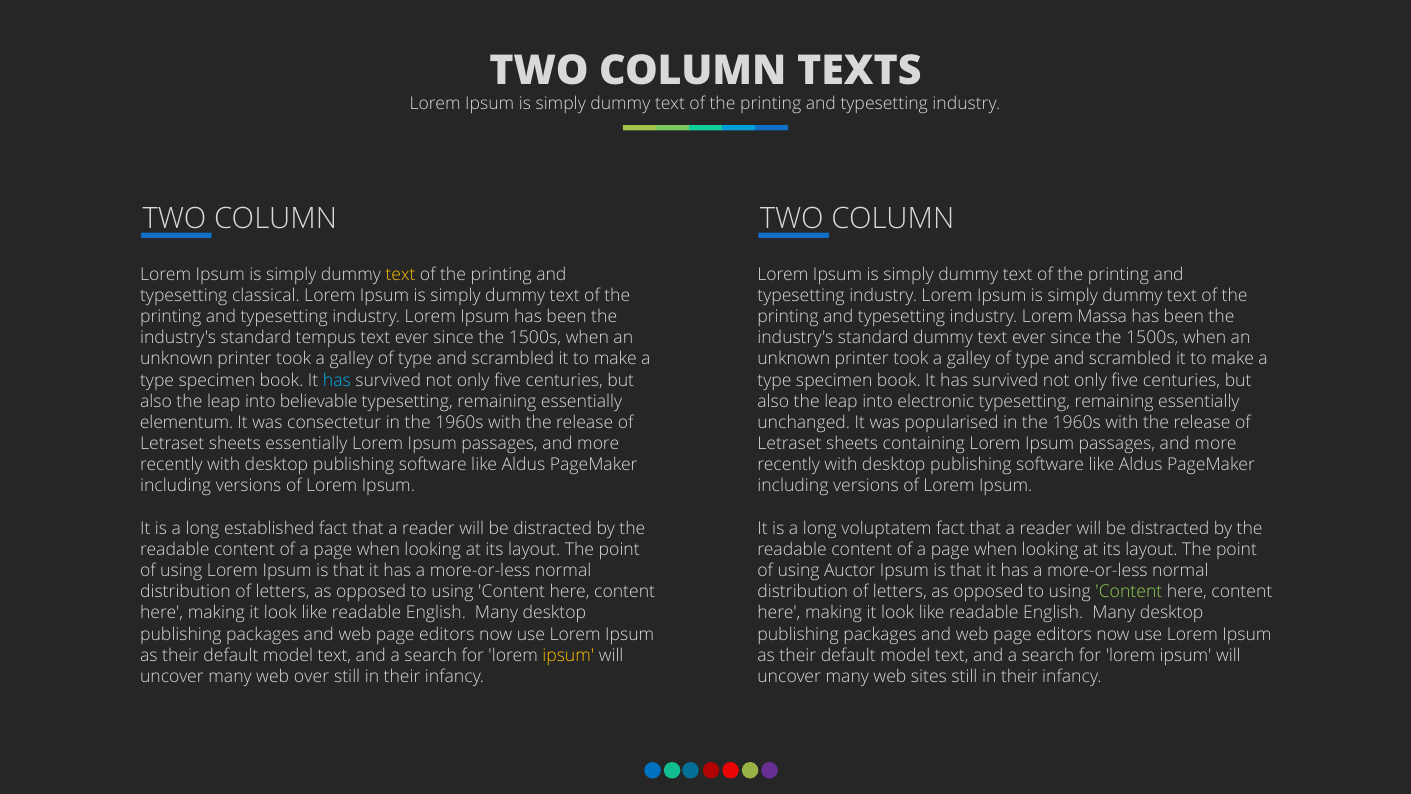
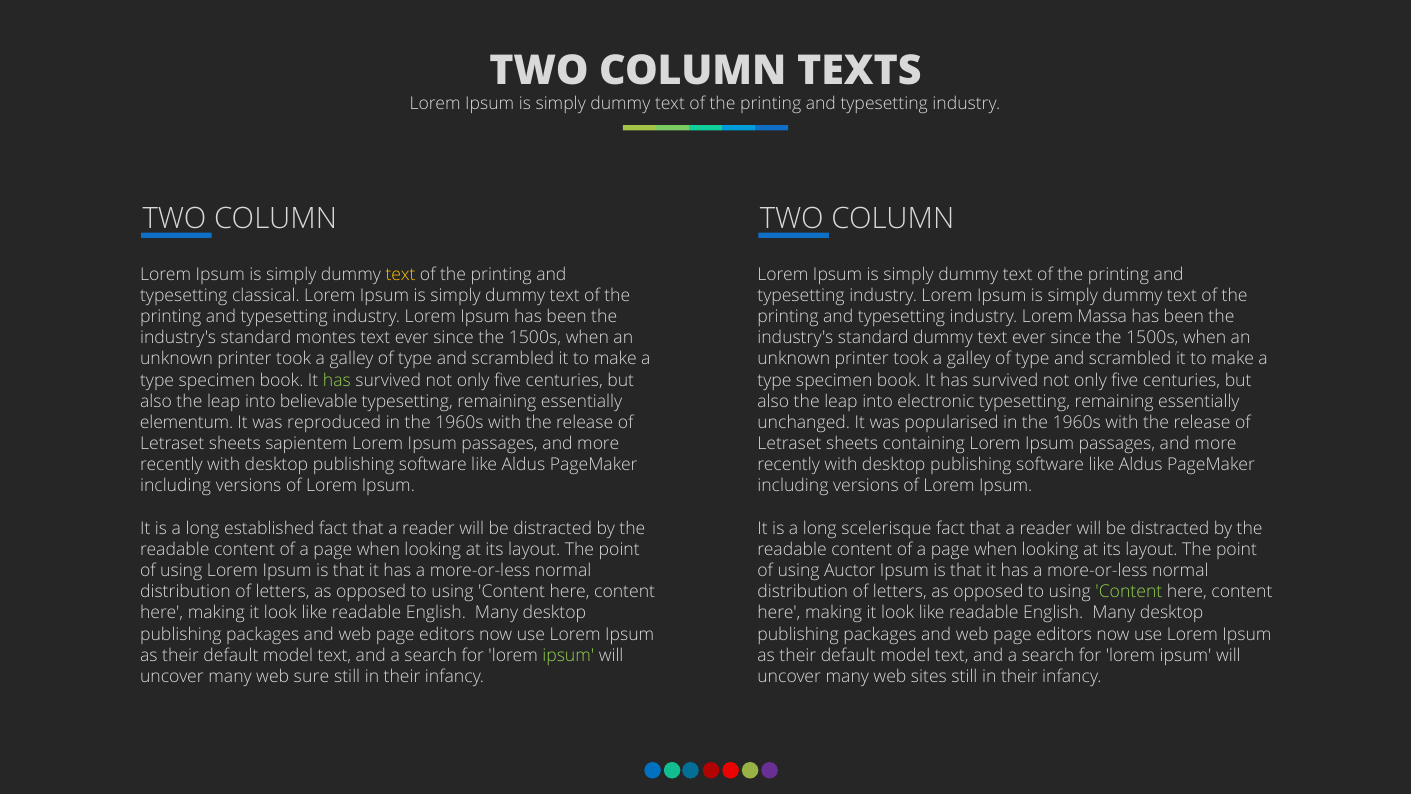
tempus: tempus -> montes
has at (337, 380) colour: light blue -> light green
consectetur: consectetur -> reproduced
sheets essentially: essentially -> sapientem
voluptatem: voluptatem -> scelerisque
ipsum at (568, 655) colour: yellow -> light green
over: over -> sure
